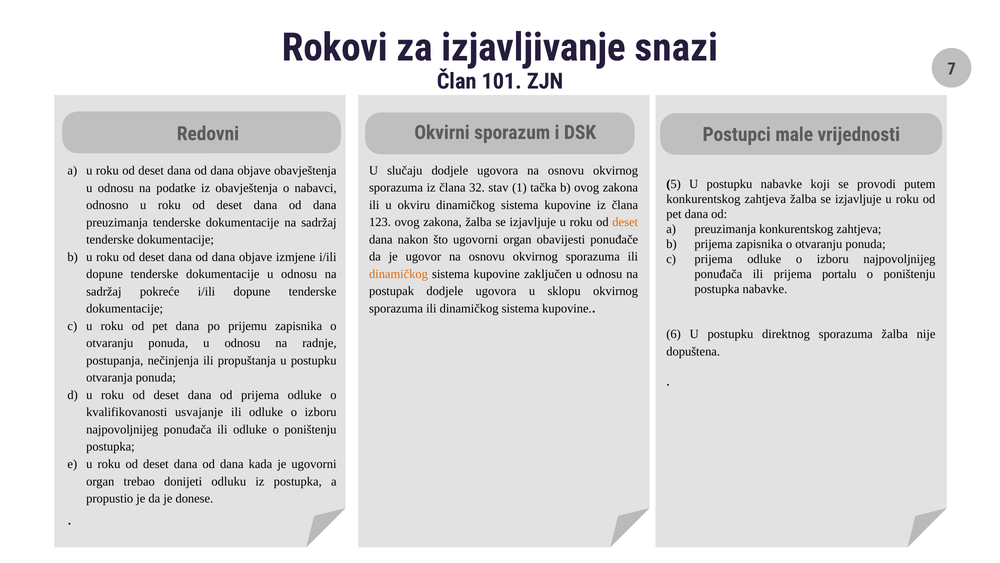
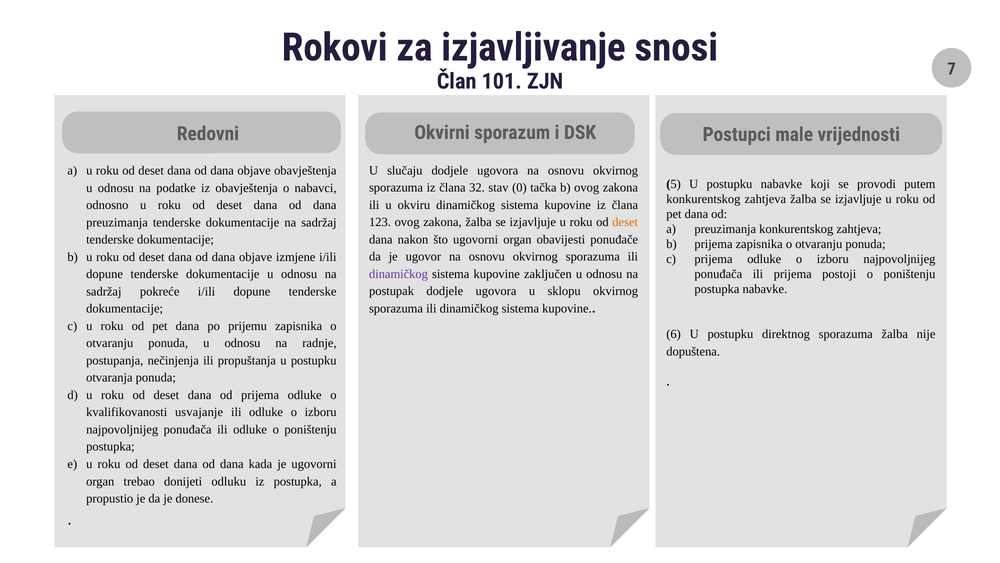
snazi: snazi -> snosi
1: 1 -> 0
dinamičkog at (398, 274) colour: orange -> purple
portalu: portalu -> postoji
